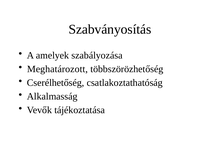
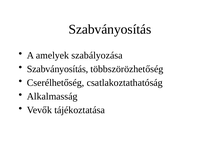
Meghatározott at (57, 69): Meghatározott -> Szabványosítás
